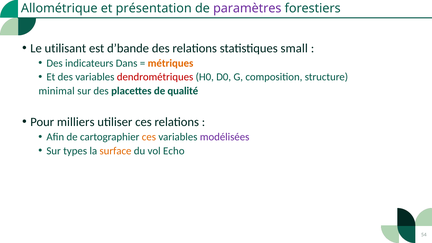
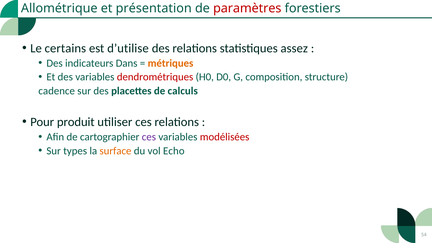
paramètres colour: purple -> red
utilisant: utilisant -> certains
d’bande: d’bande -> d’utilise
small: small -> assez
minimal: minimal -> cadence
qualité: qualité -> calculs
milliers: milliers -> produit
ces at (149, 137) colour: orange -> purple
modélisées colour: purple -> red
